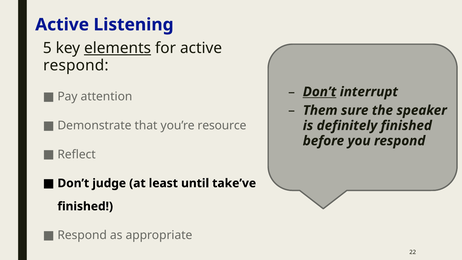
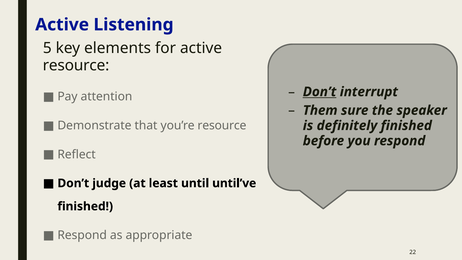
elements underline: present -> none
respond at (76, 66): respond -> resource
take’ve: take’ve -> until’ve
